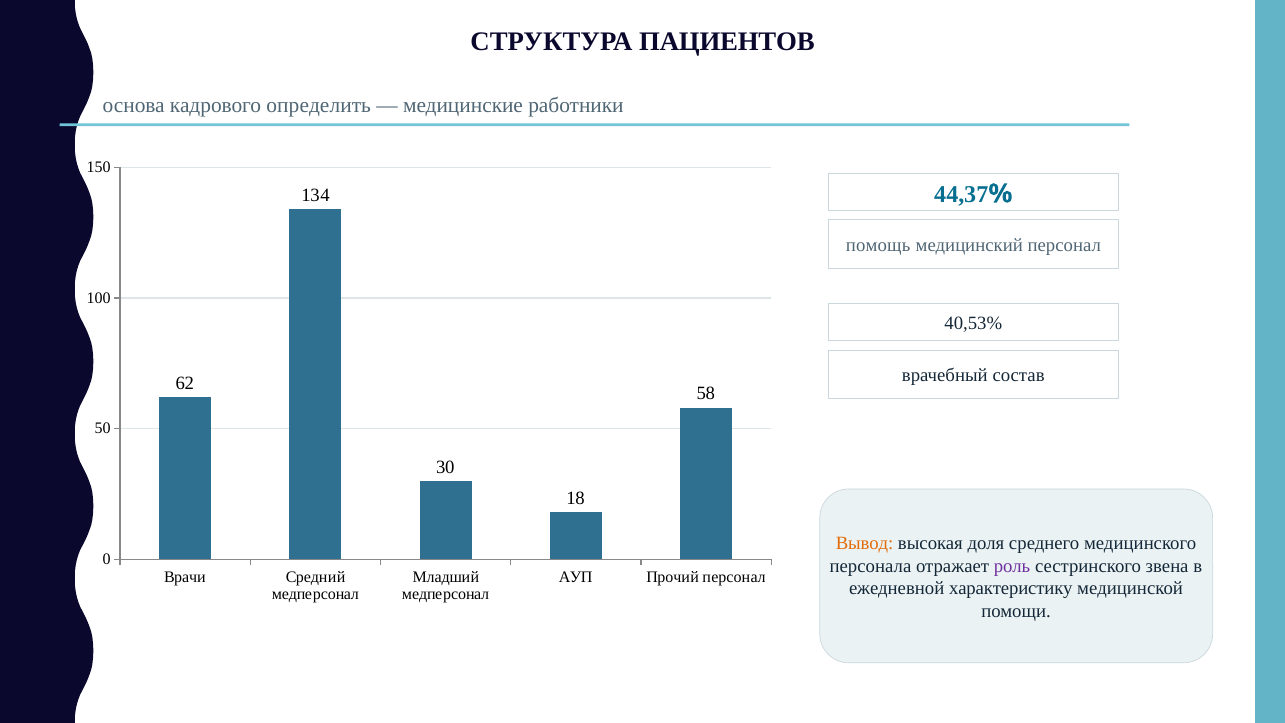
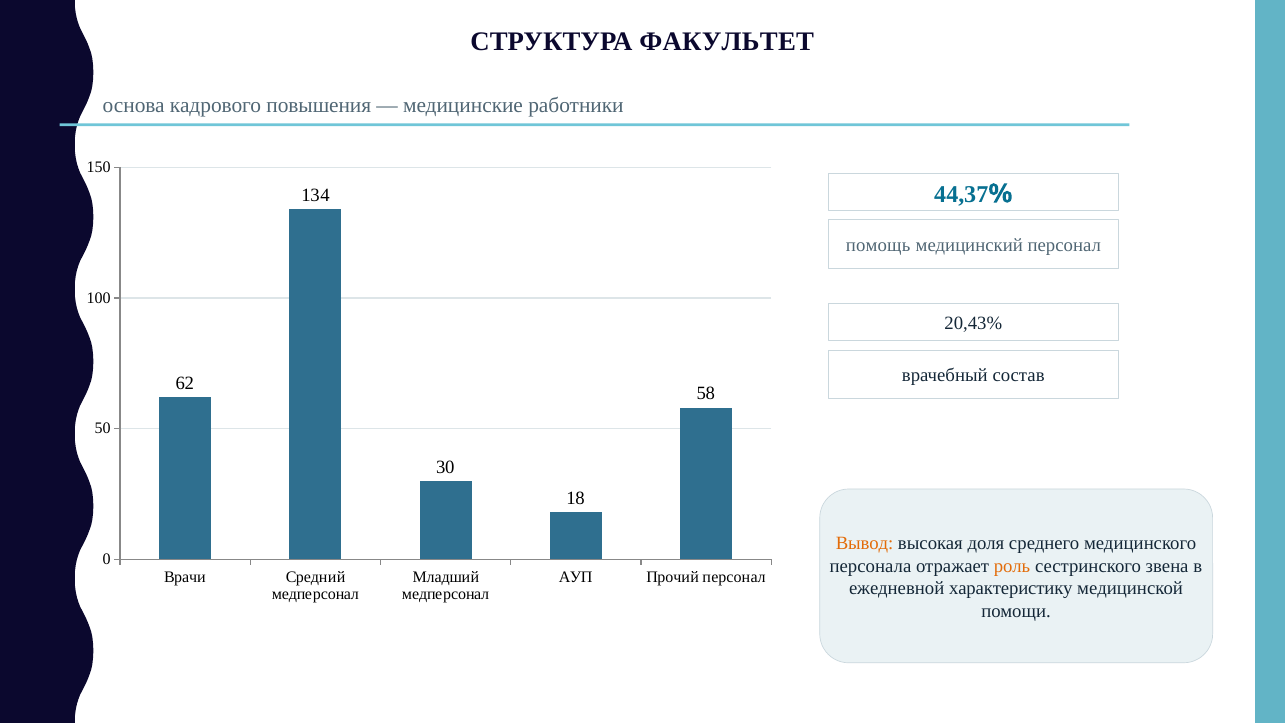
ПАЦИЕНТОВ: ПАЦИЕНТОВ -> ФАКУЛЬТЕТ
определить: определить -> повышения
40,53%: 40,53% -> 20,43%
роль colour: purple -> orange
